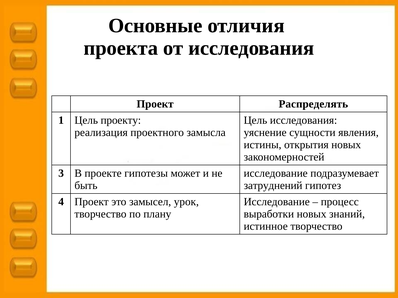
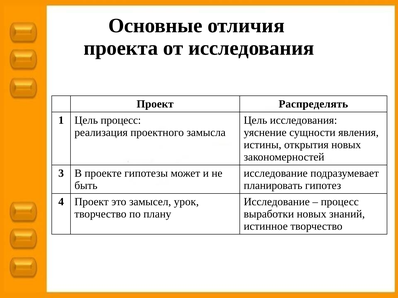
Цель проекту: проекту -> процесс
затруднений: затруднений -> планировать
